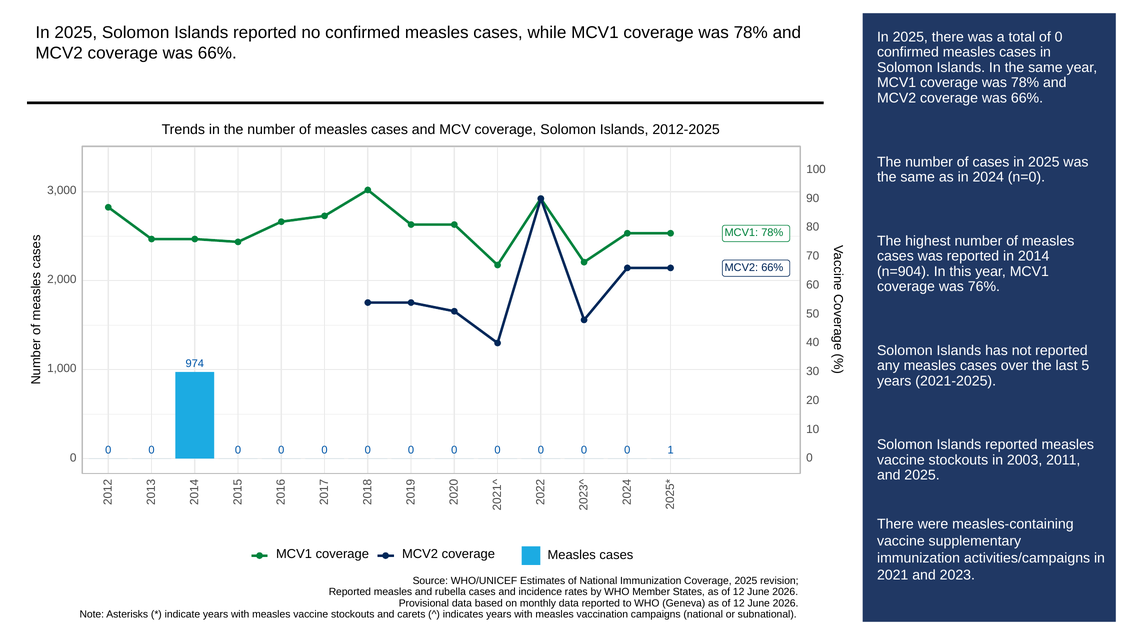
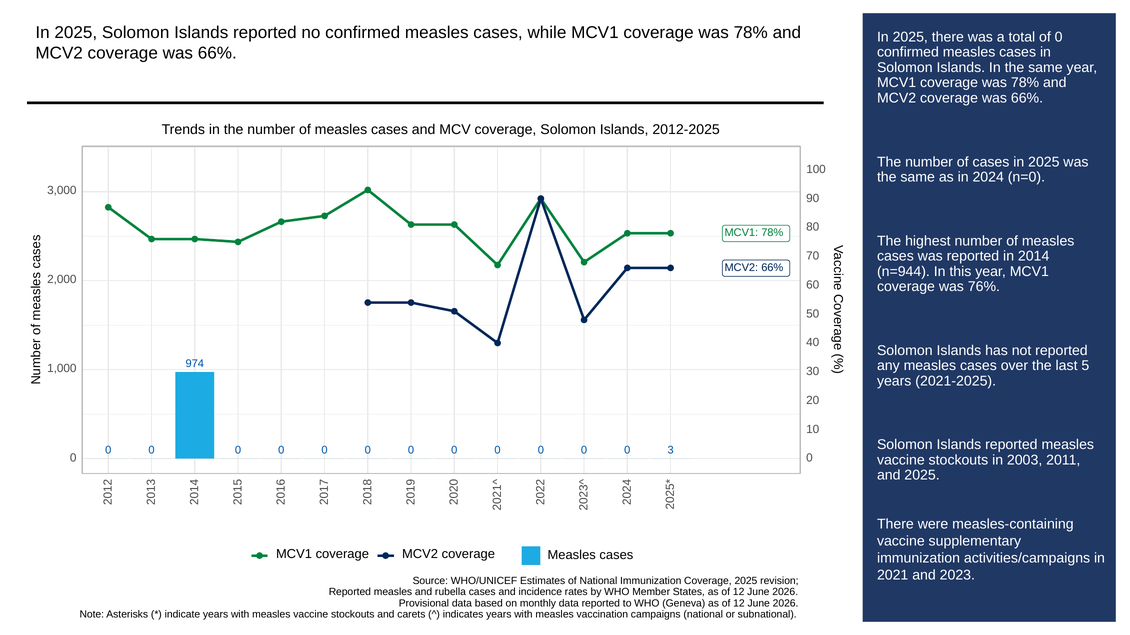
n=904: n=904 -> n=944
0 0 1: 1 -> 3
